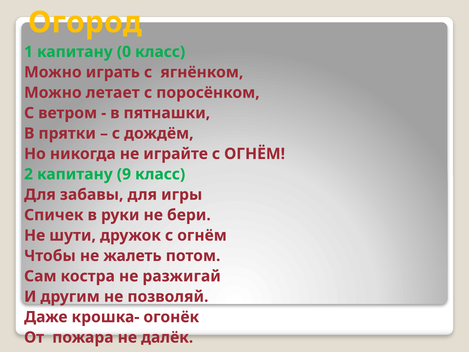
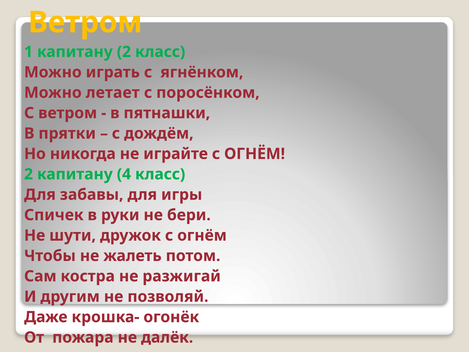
Огород at (85, 22): Огород -> Ветром
капитану 0: 0 -> 2
9: 9 -> 4
